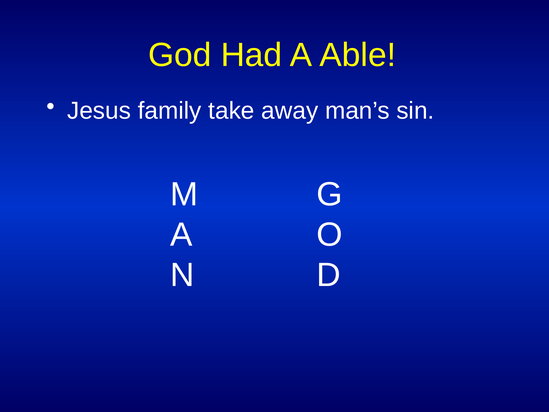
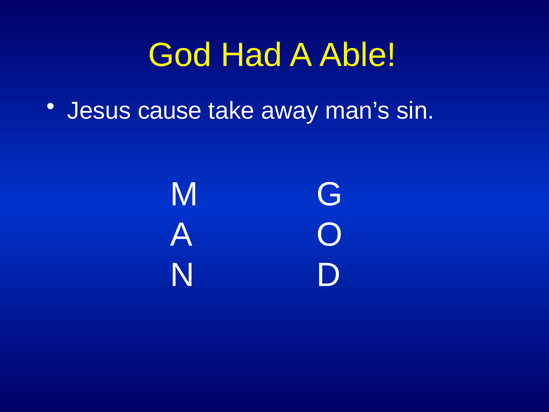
family: family -> cause
